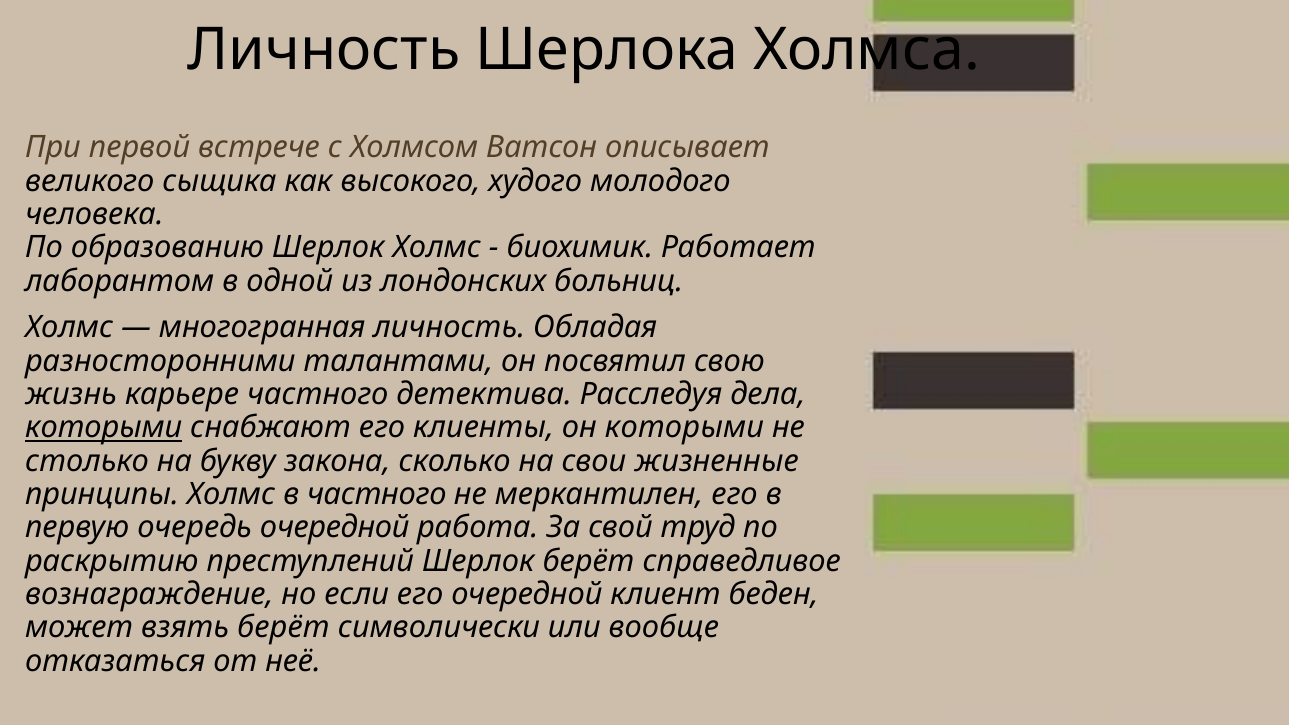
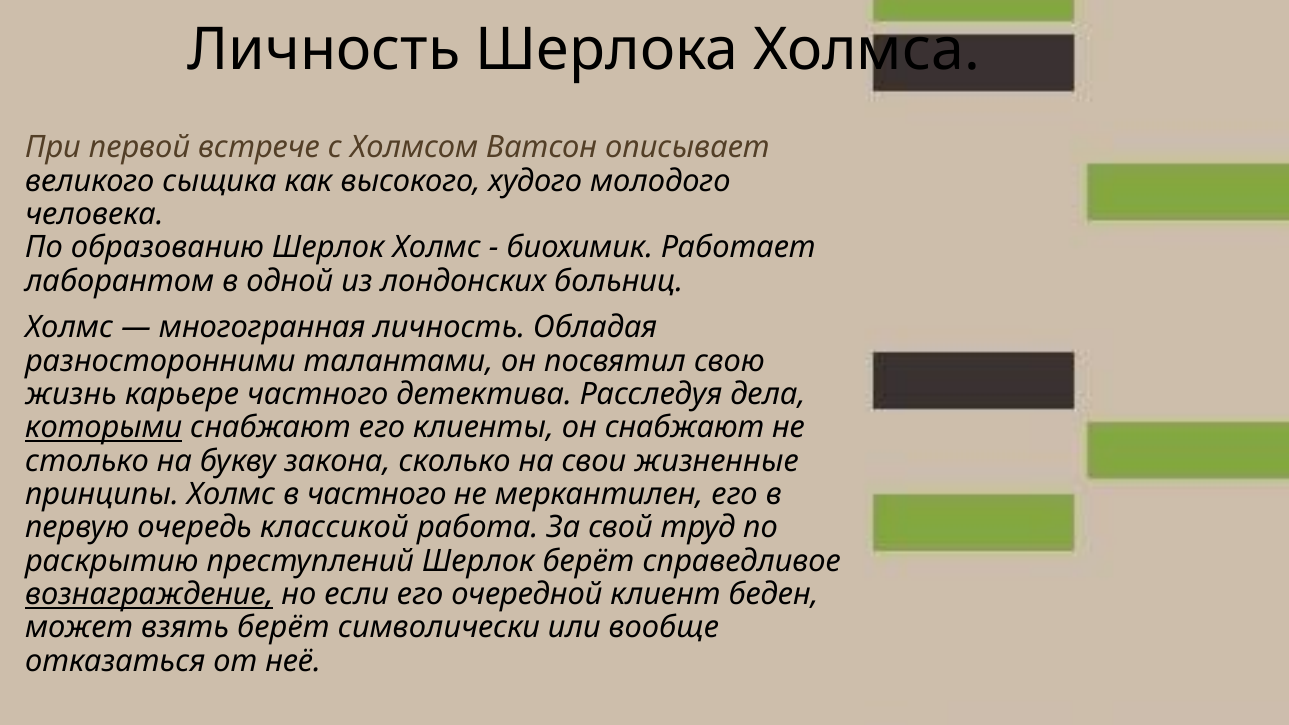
он которыми: которыми -> снабжают
очередь очередной: очередной -> классикой
вознаграждение underline: none -> present
